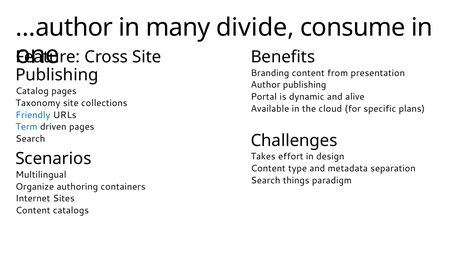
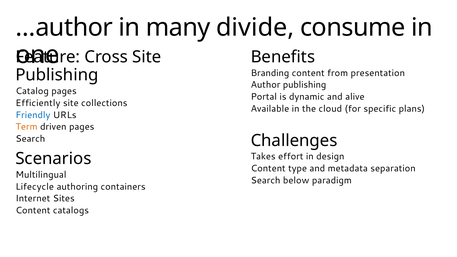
Taxonomy: Taxonomy -> Efficiently
Term colour: blue -> orange
things: things -> below
Organize: Organize -> Lifecycle
